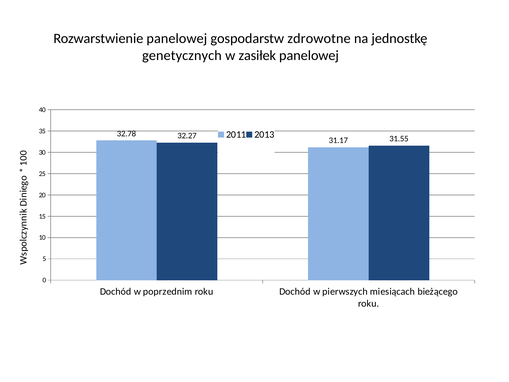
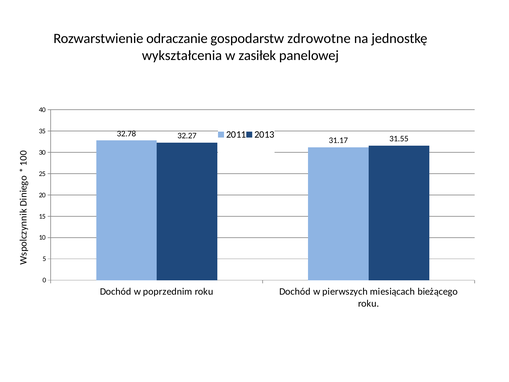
Rozwarstwienie panelowej: panelowej -> odraczanie
genetycznych: genetycznych -> wykształcenia
